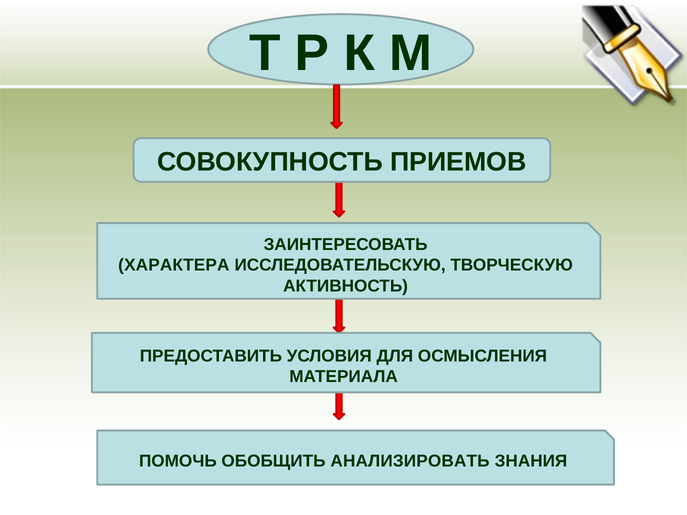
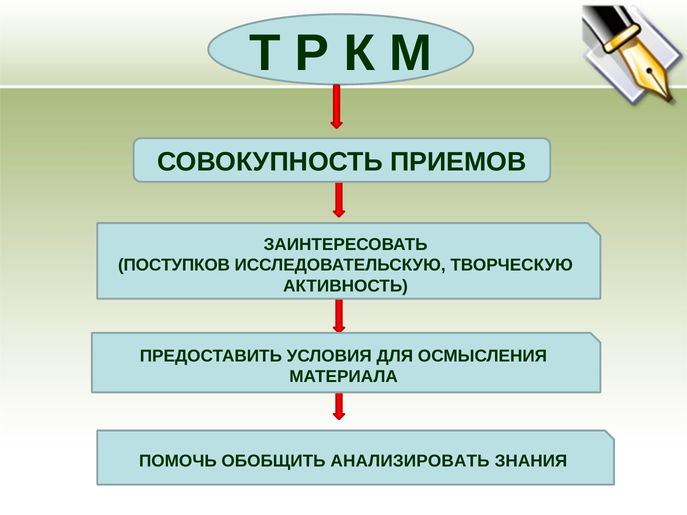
ХАРАКТЕРА: ХАРАКТЕРА -> ПОСТУПКОВ
